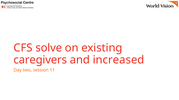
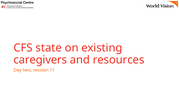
solve: solve -> state
increased: increased -> resources
